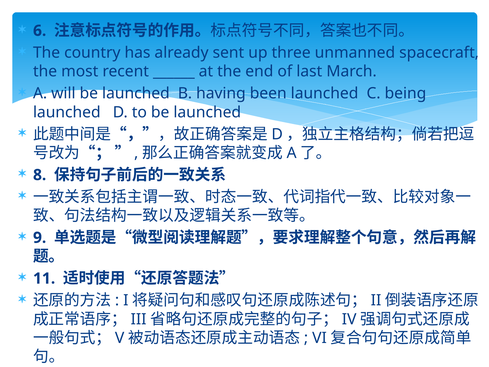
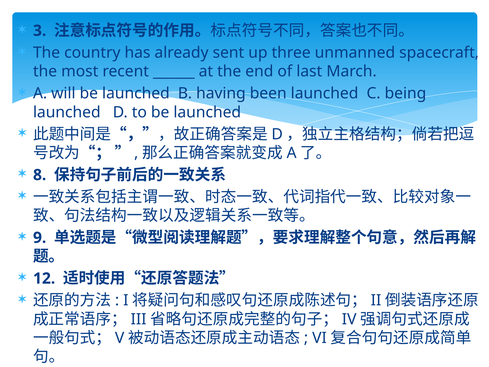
6: 6 -> 3
11: 11 -> 12
